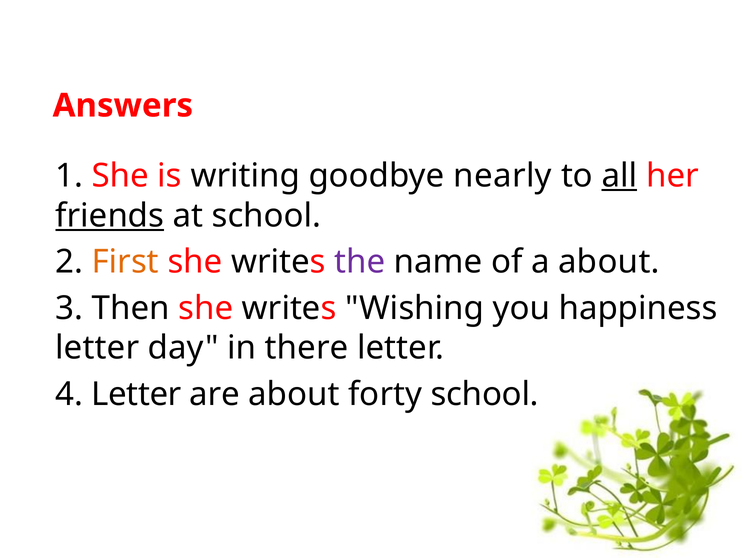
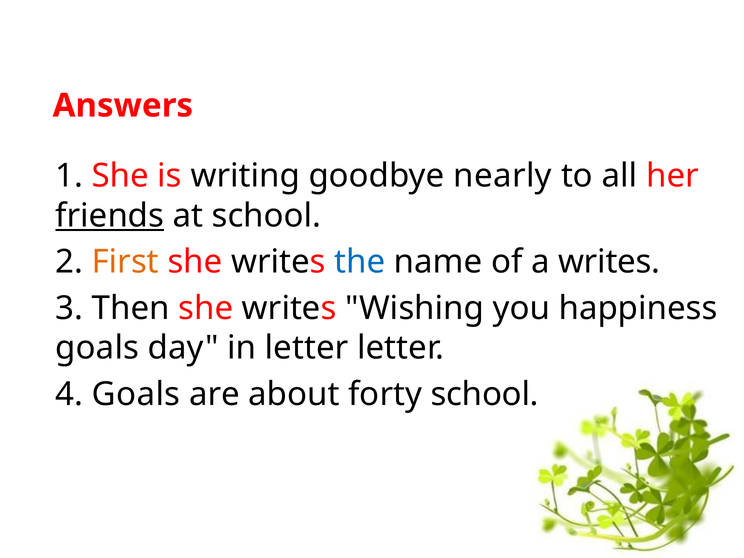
all underline: present -> none
the colour: purple -> blue
a about: about -> writes
letter at (97, 348): letter -> goals
in there: there -> letter
4 Letter: Letter -> Goals
